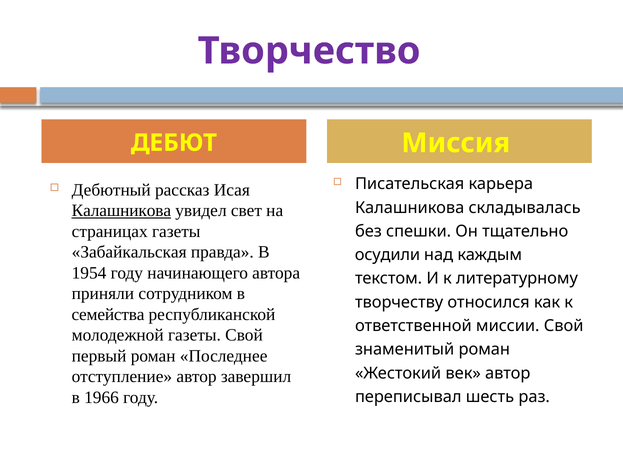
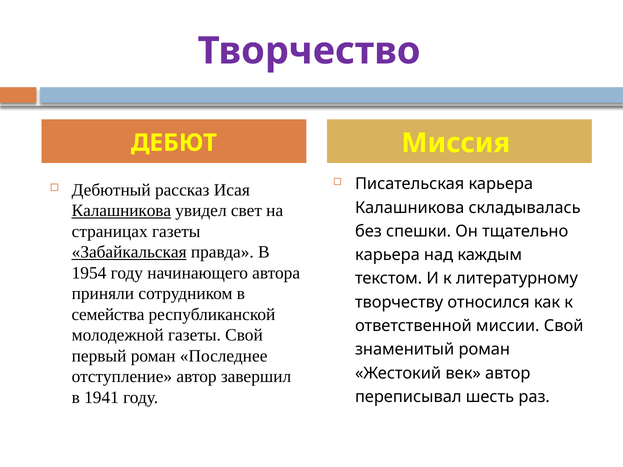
Забайкальская underline: none -> present
осудили at (387, 255): осудили -> карьера
1966: 1966 -> 1941
